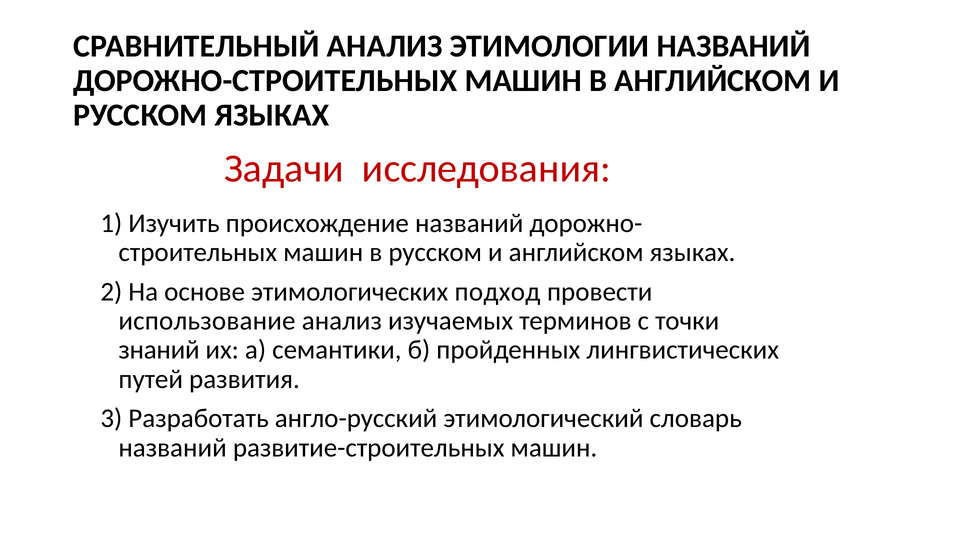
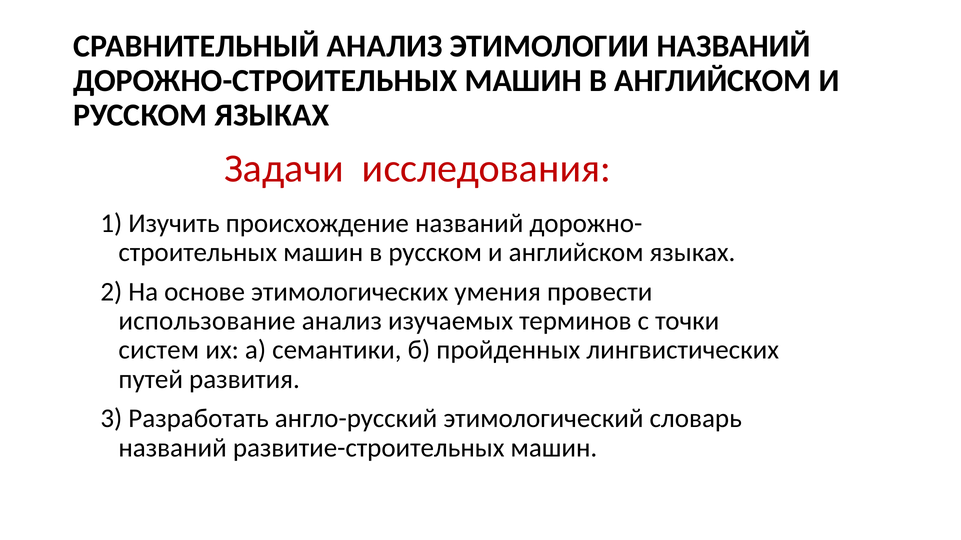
подход: подход -> умения
знаний: знаний -> систем
